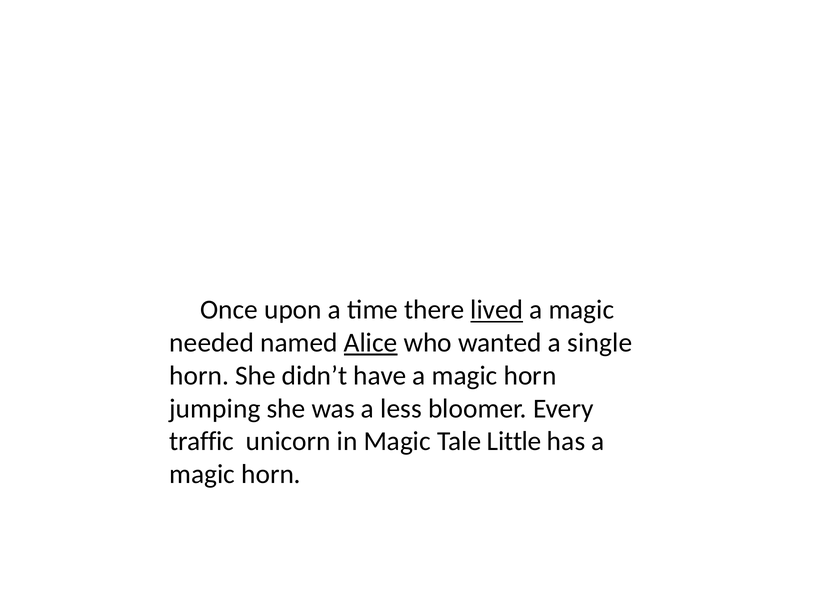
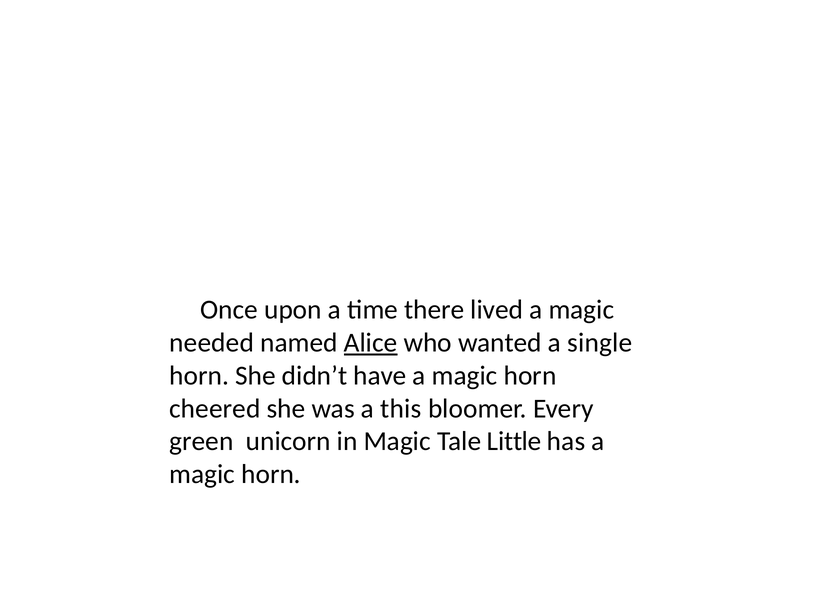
lived underline: present -> none
jumping: jumping -> cheered
less: less -> this
traffic: traffic -> green
